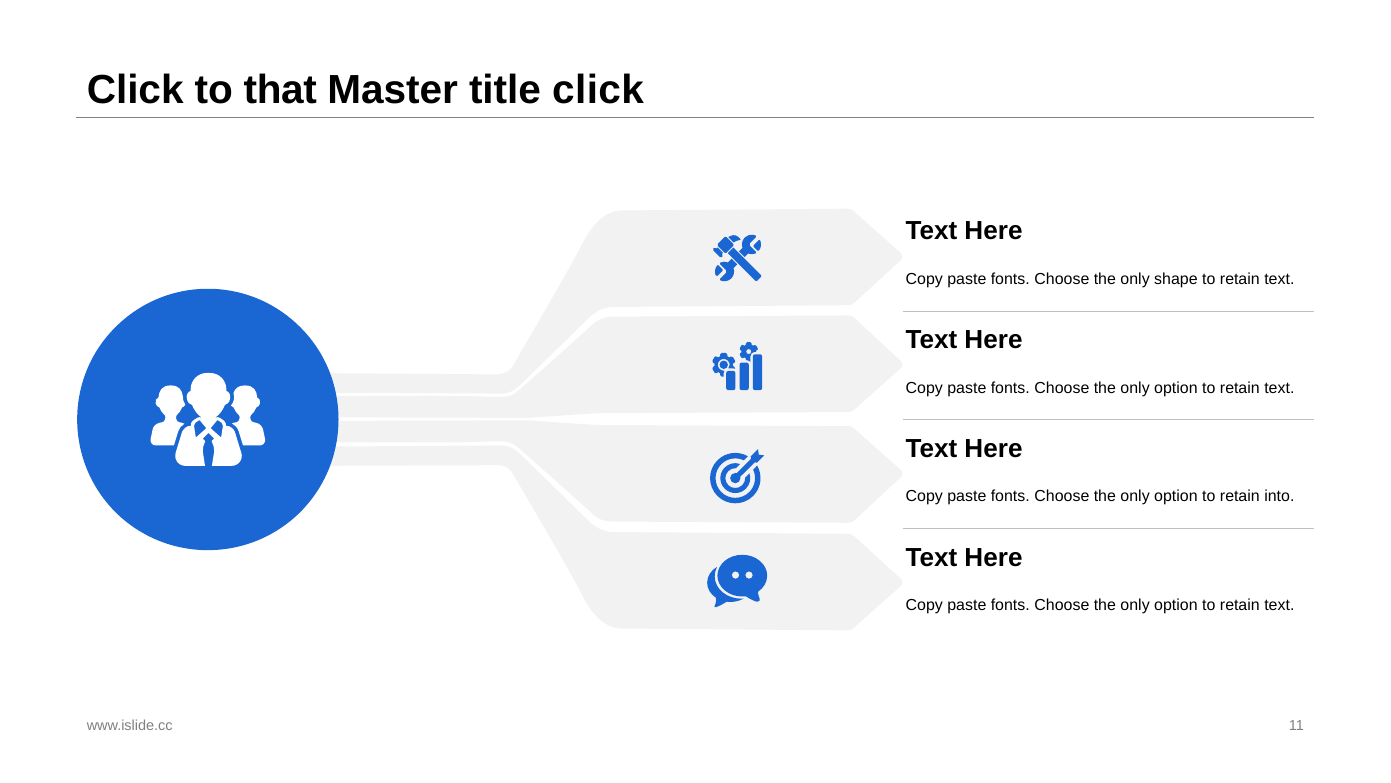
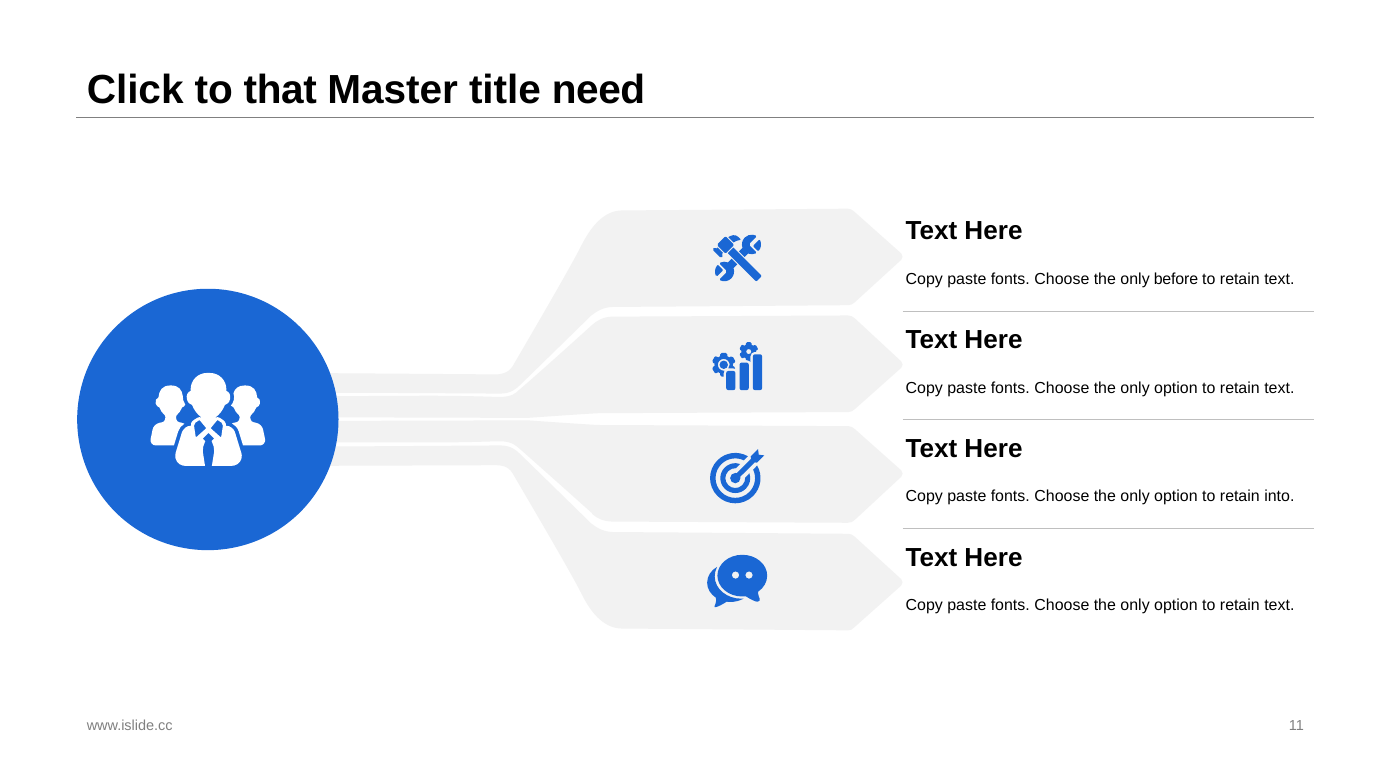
title click: click -> need
shape: shape -> before
